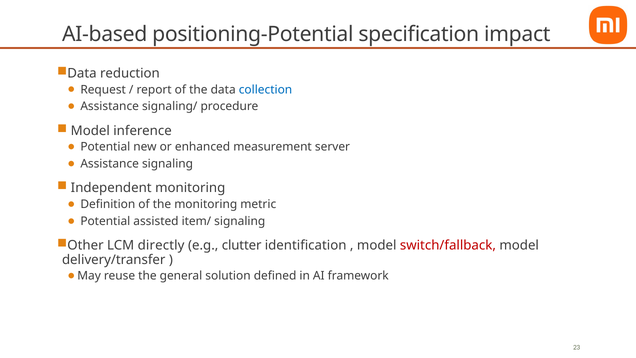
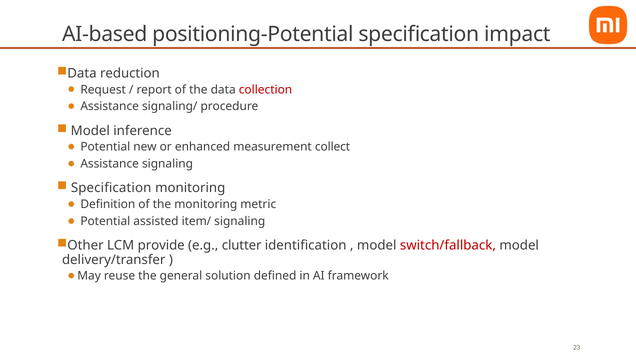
collection colour: blue -> red
server: server -> collect
Independent at (111, 188): Independent -> Specification
directly: directly -> provide
